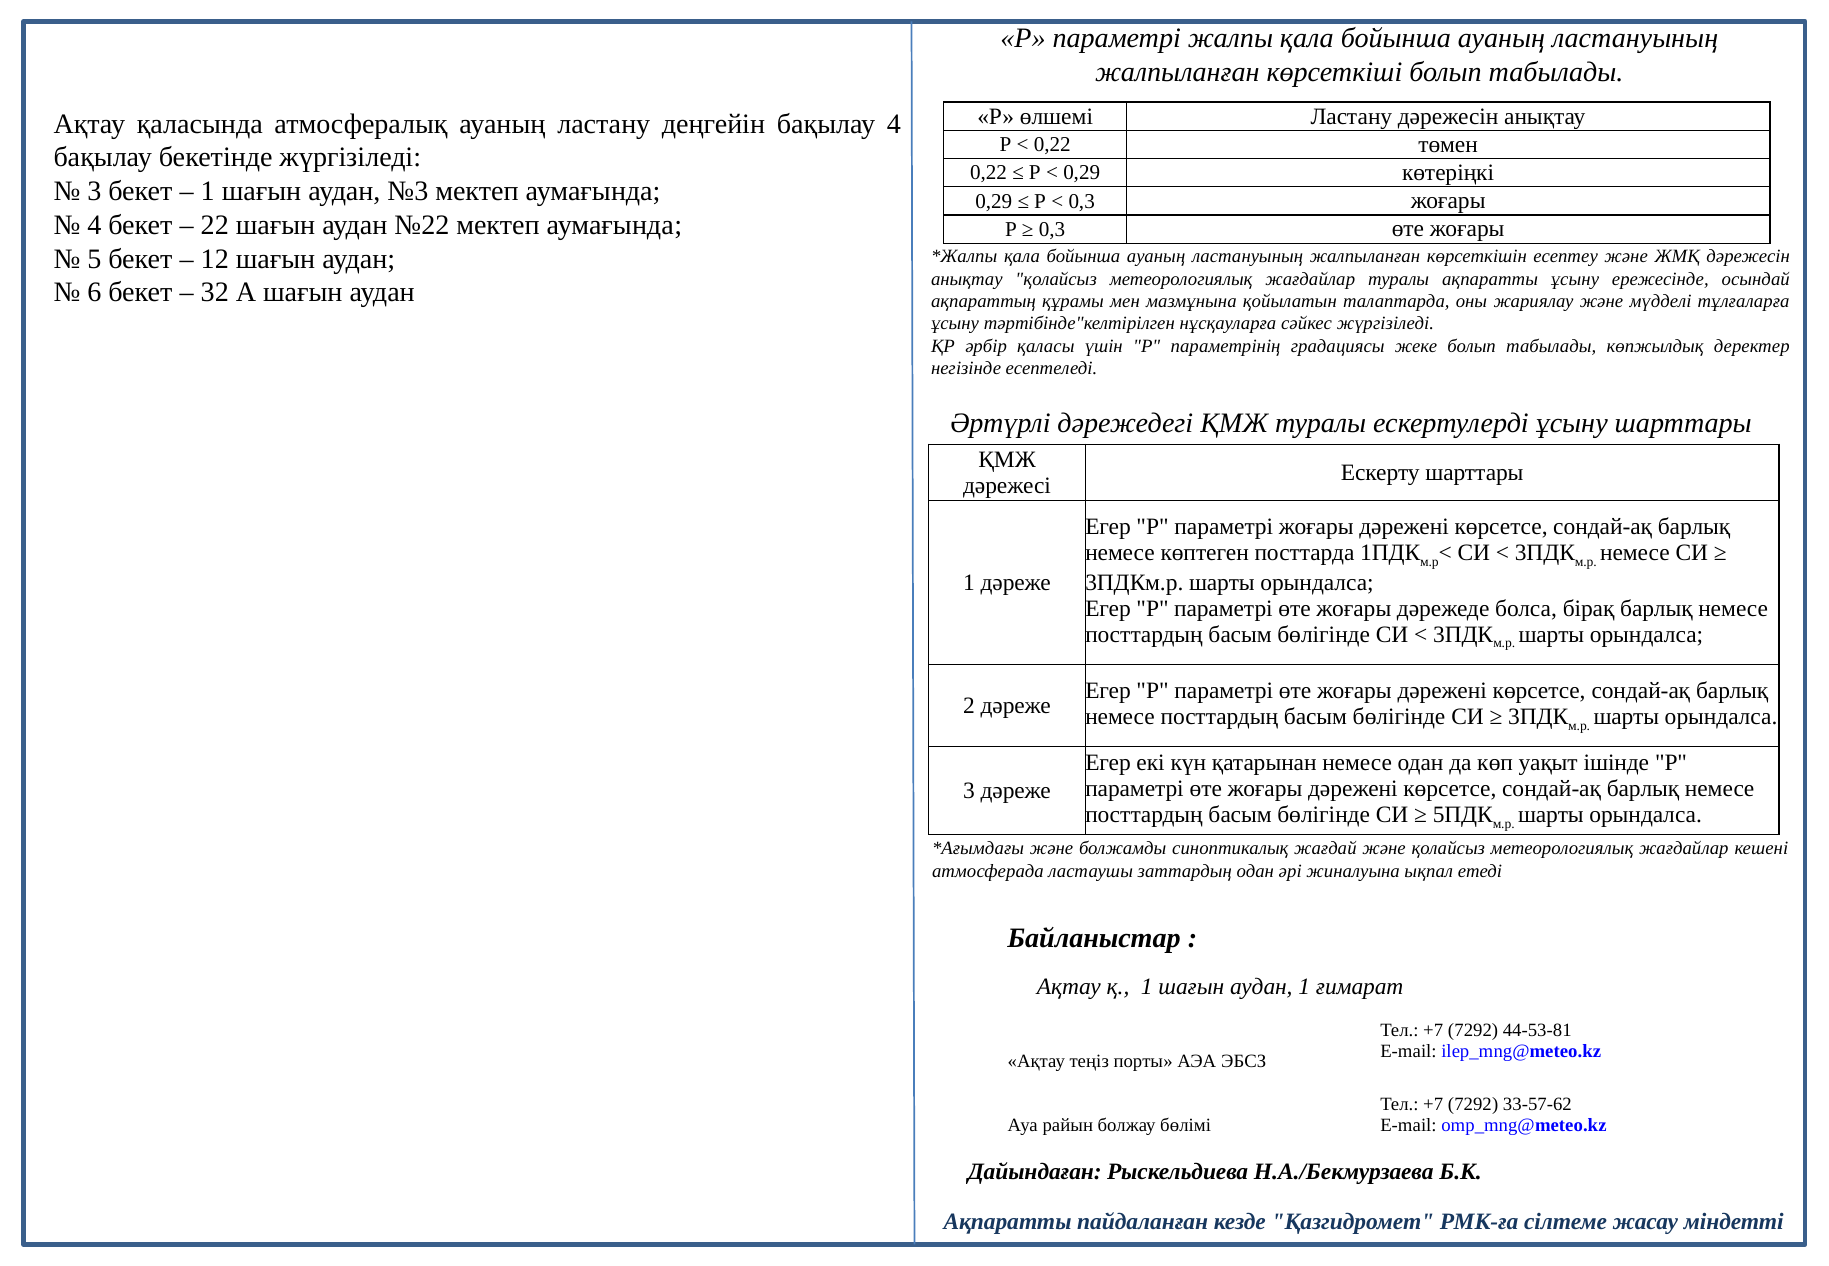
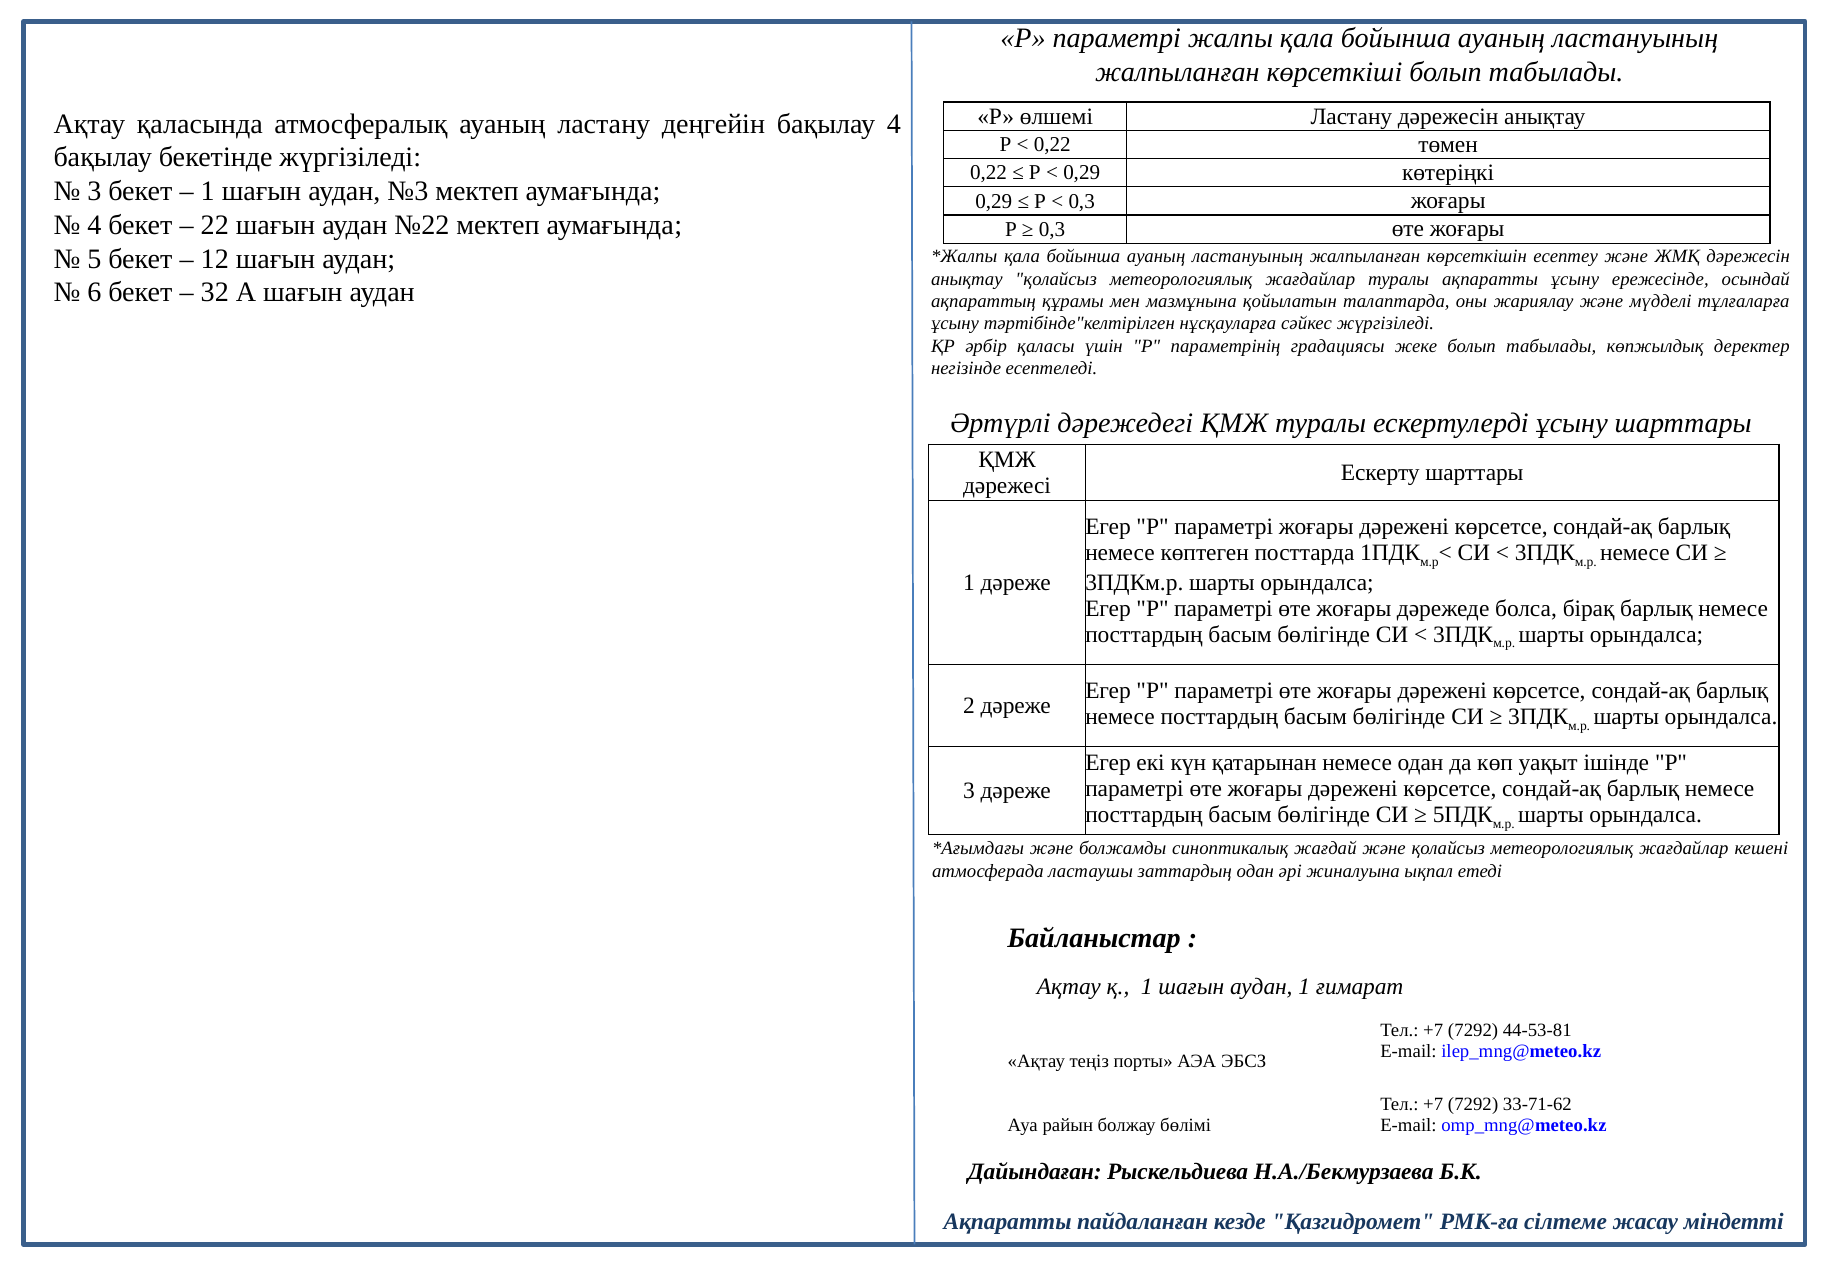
33-57-62: 33-57-62 -> 33-71-62
